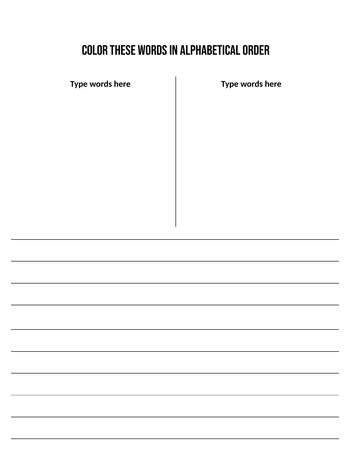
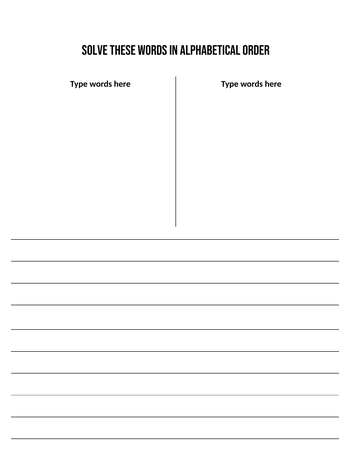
Color: Color -> Solve
